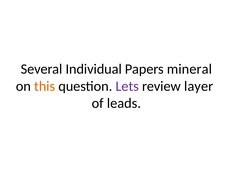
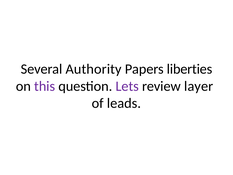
Individual: Individual -> Authority
mineral: mineral -> liberties
this colour: orange -> purple
